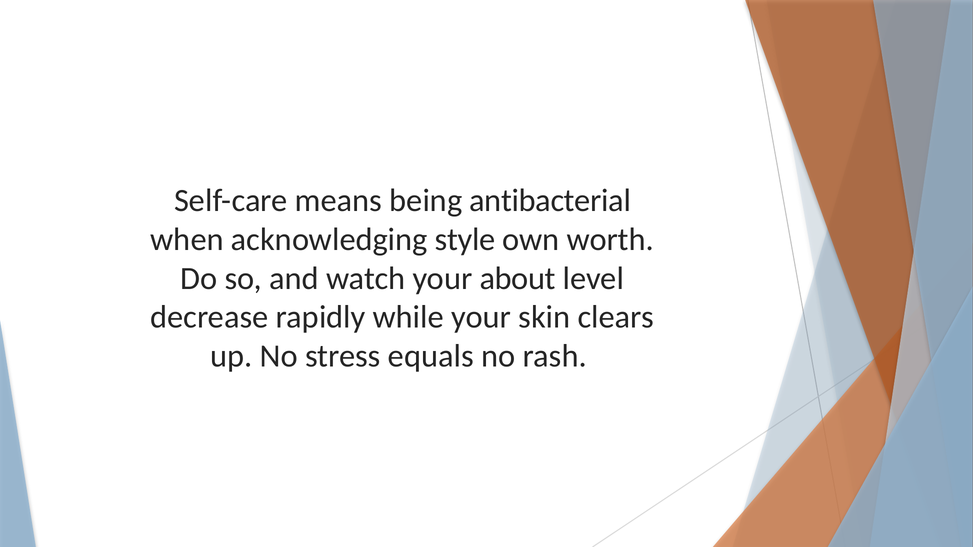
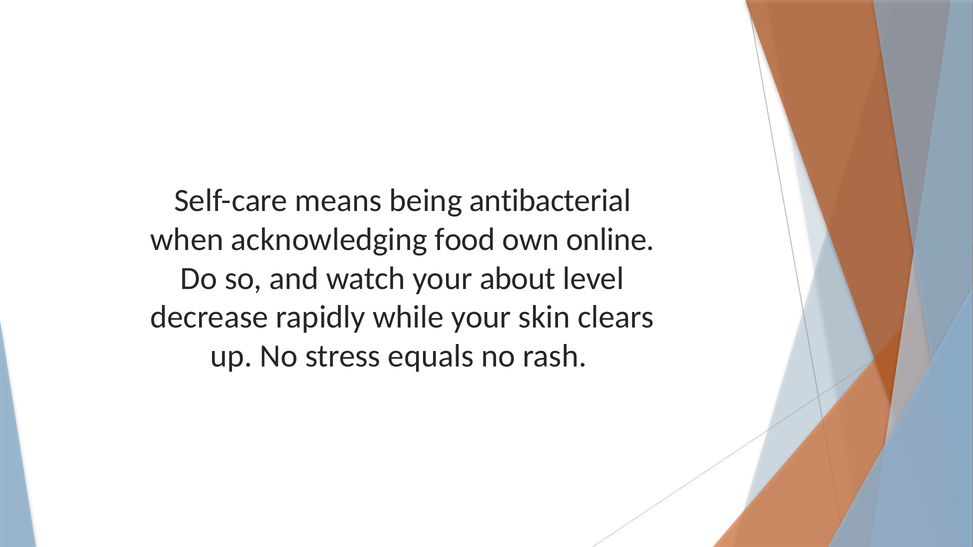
style: style -> food
worth: worth -> online
